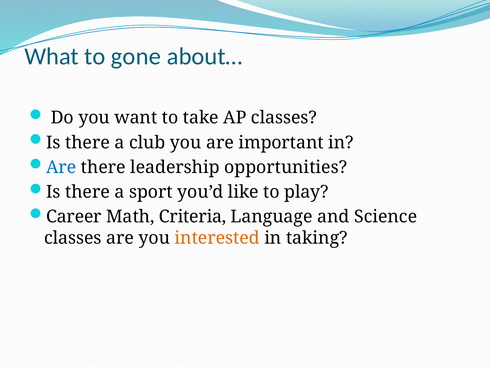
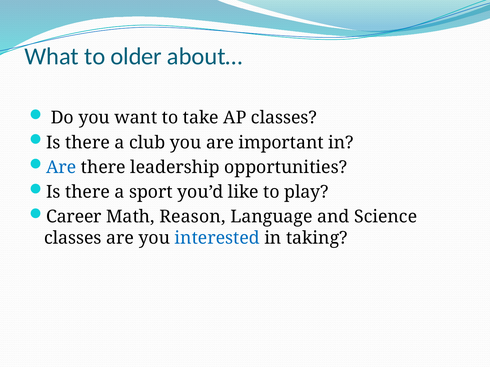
gone: gone -> older
Criteria: Criteria -> Reason
interested colour: orange -> blue
